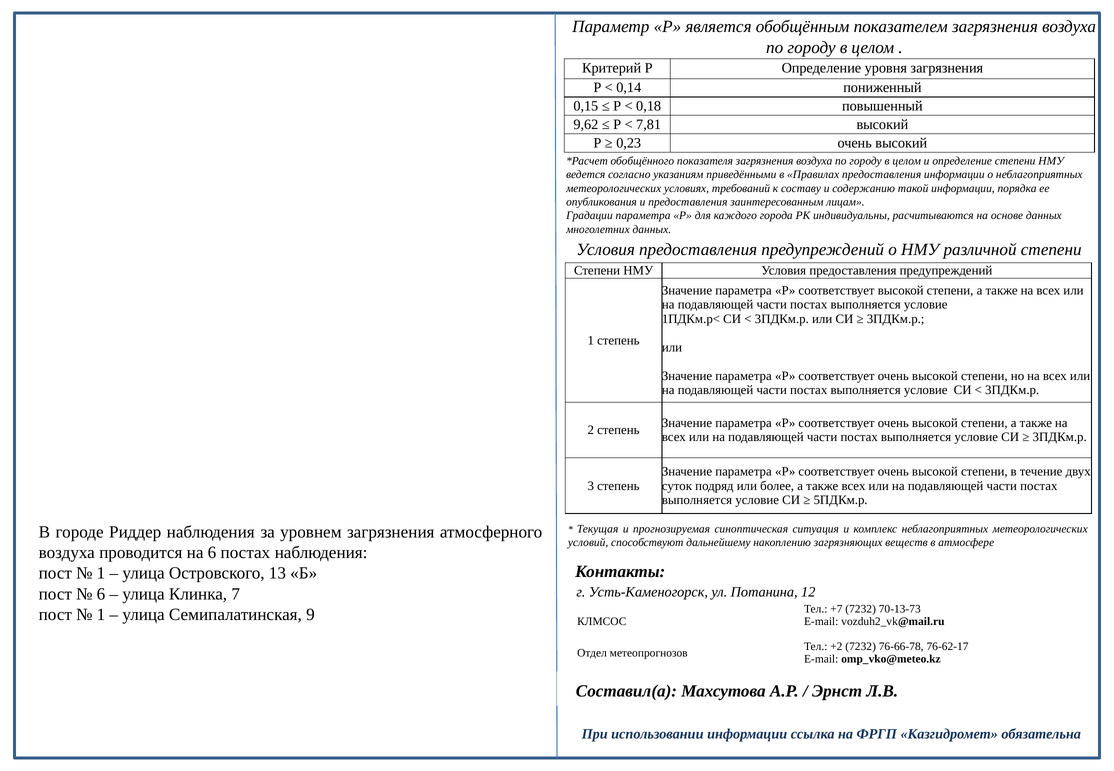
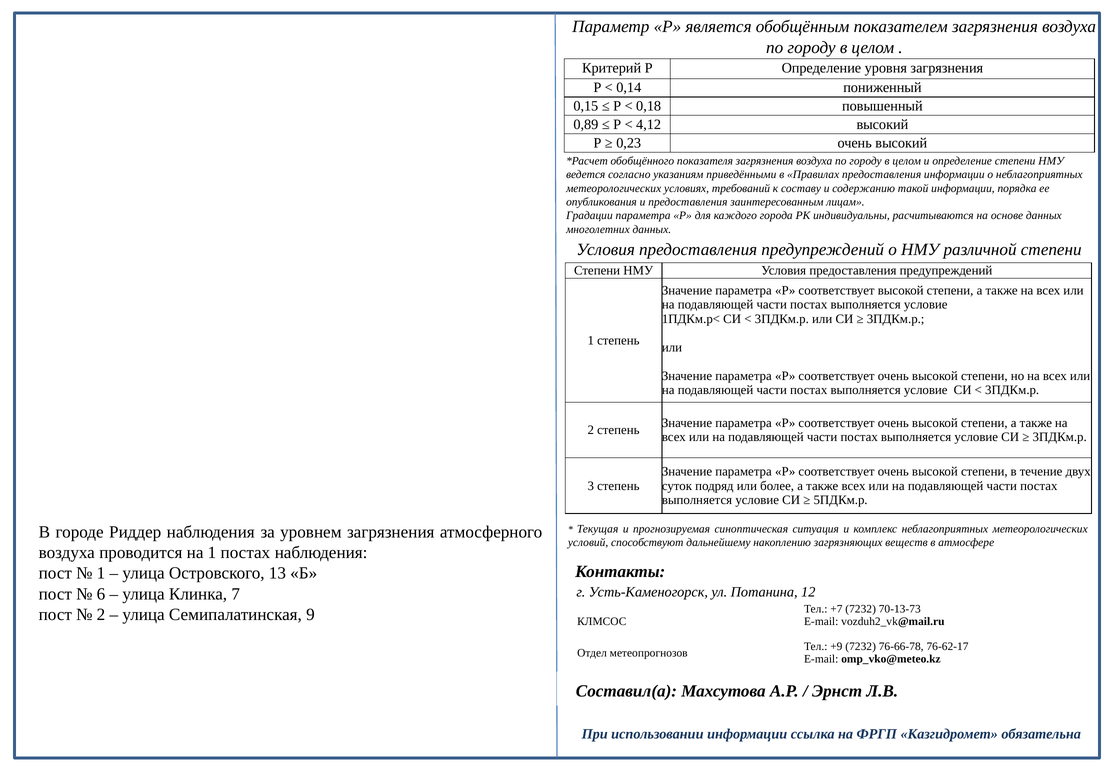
9,62: 9,62 -> 0,89
7,81: 7,81 -> 4,12
на 6: 6 -> 1
1 at (101, 615): 1 -> 2
+2: +2 -> +9
